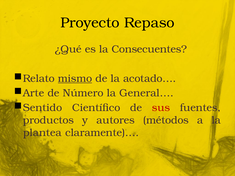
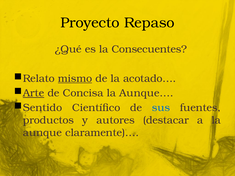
Arte underline: none -> present
Número: Número -> Concisa
General…: General… -> Aunque…
sus colour: red -> blue
métodos: métodos -> destacar
plantea: plantea -> aunque
